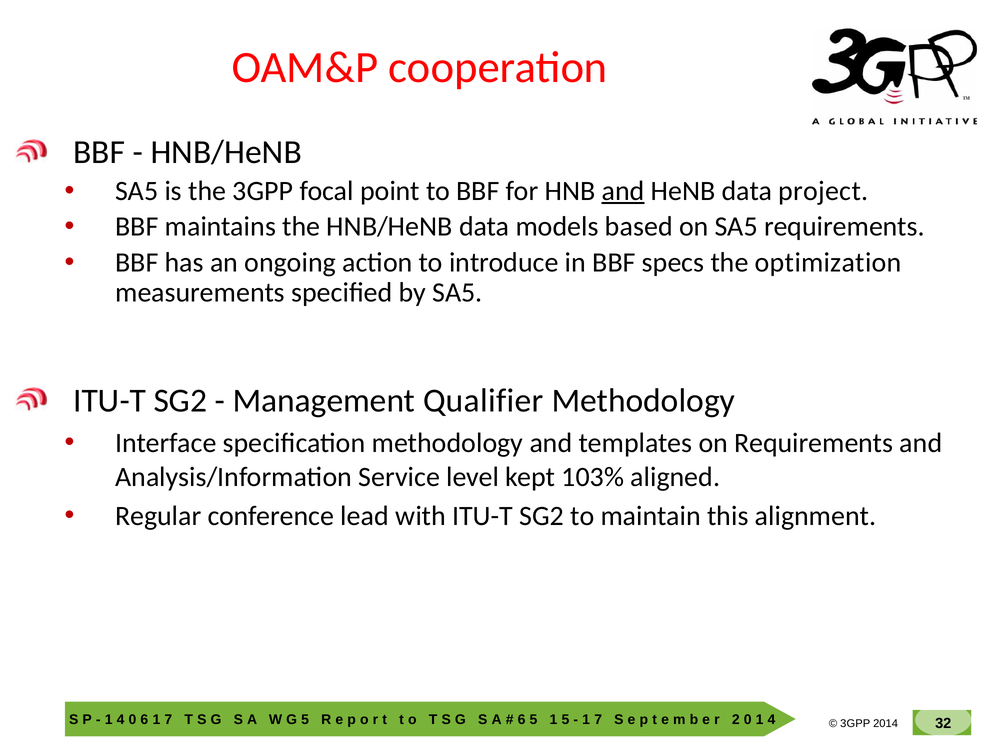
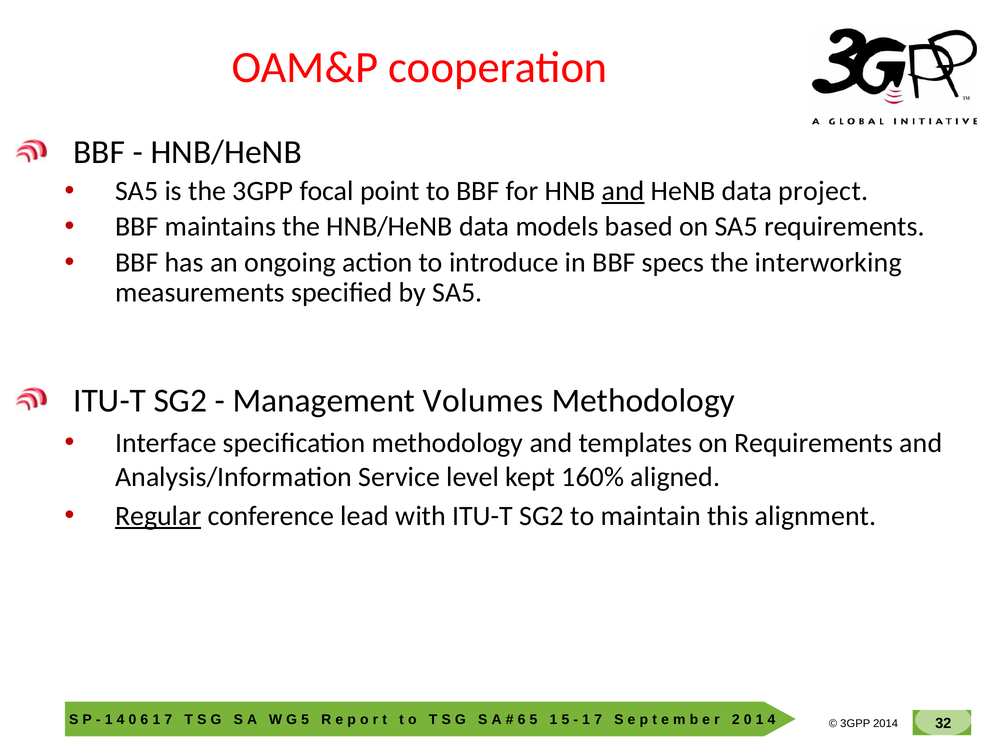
optimization: optimization -> interworking
Qualifier: Qualifier -> Volumes
103%: 103% -> 160%
Regular underline: none -> present
